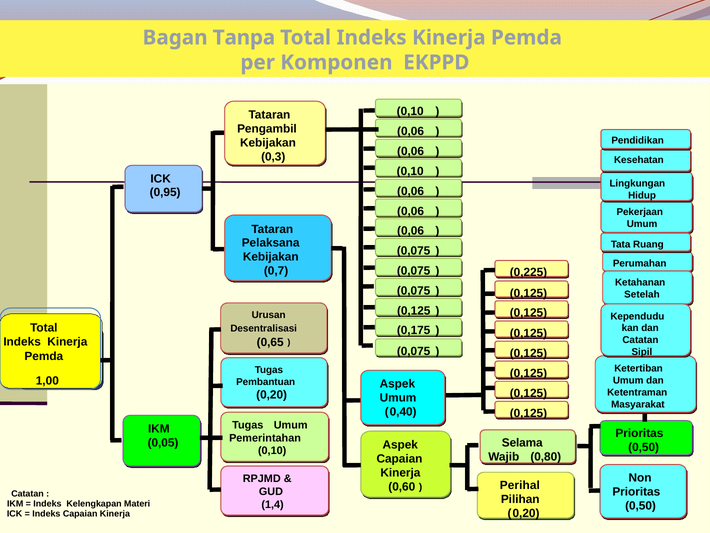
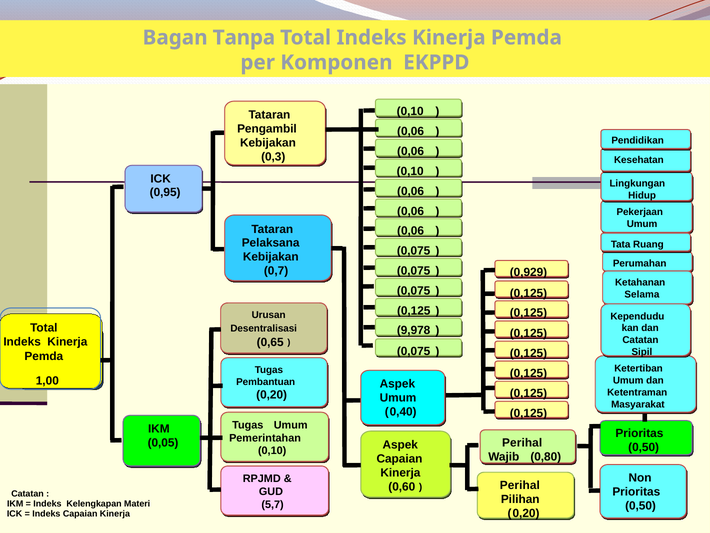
0,225: 0,225 -> 0,929
Setelah: Setelah -> Selama
0,175: 0,175 -> 9,978
Selama at (522, 442): Selama -> Perihal
1,4: 1,4 -> 5,7
